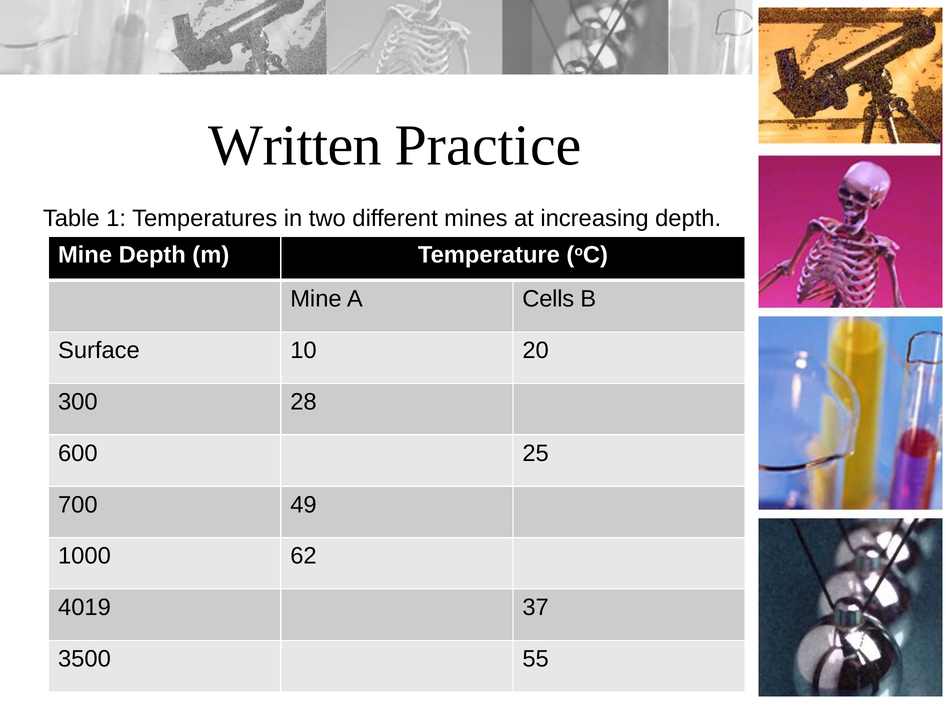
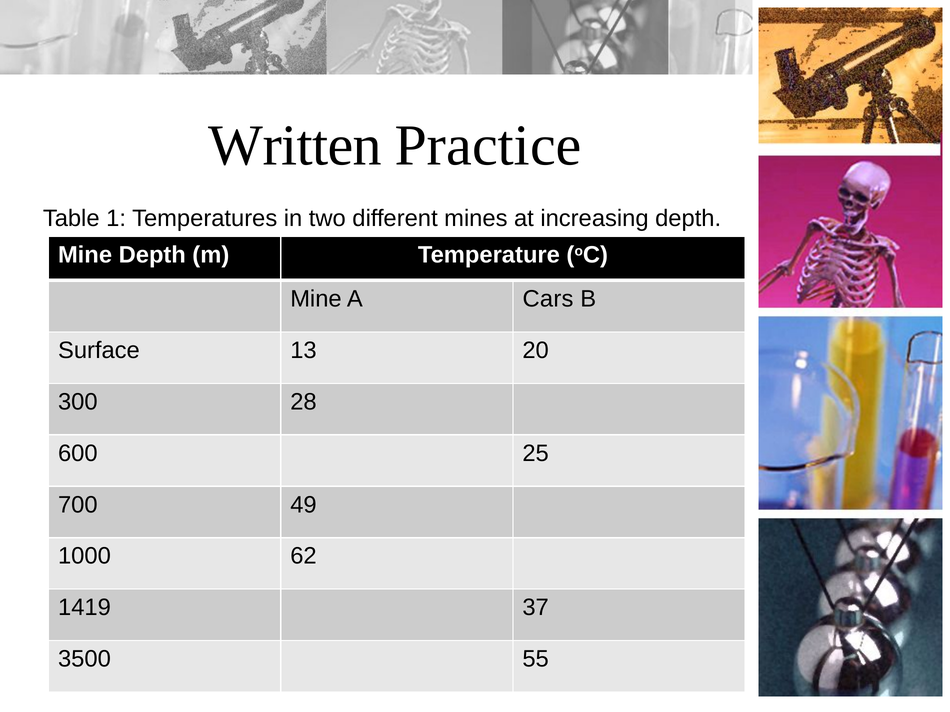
Cells: Cells -> Cars
10: 10 -> 13
4019: 4019 -> 1419
